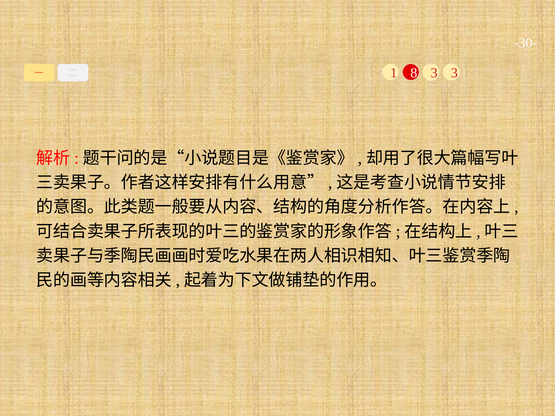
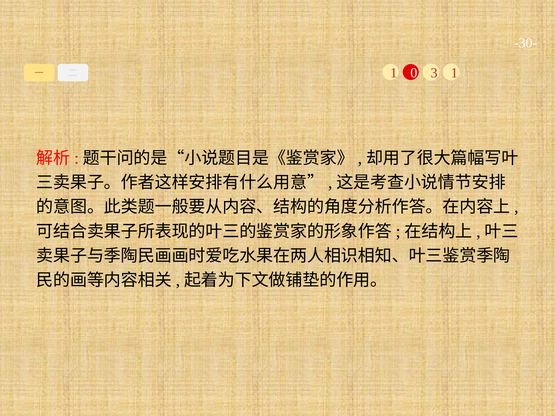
8: 8 -> 0
3 3: 3 -> 1
